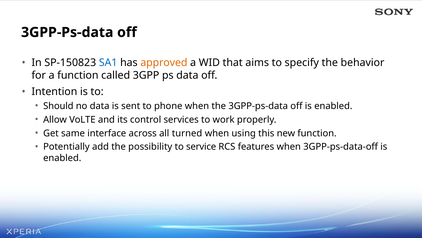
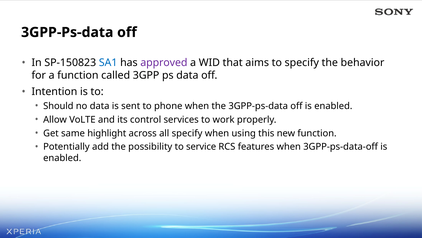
approved colour: orange -> purple
interface: interface -> highlight
all turned: turned -> specify
